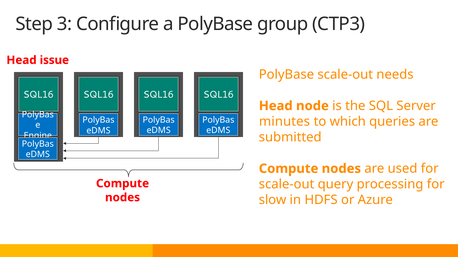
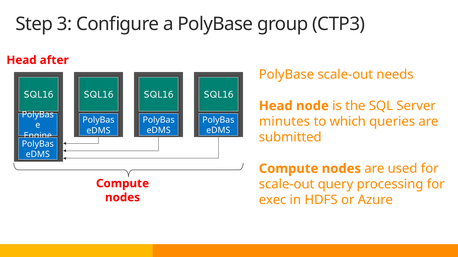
issue: issue -> after
slow: slow -> exec
